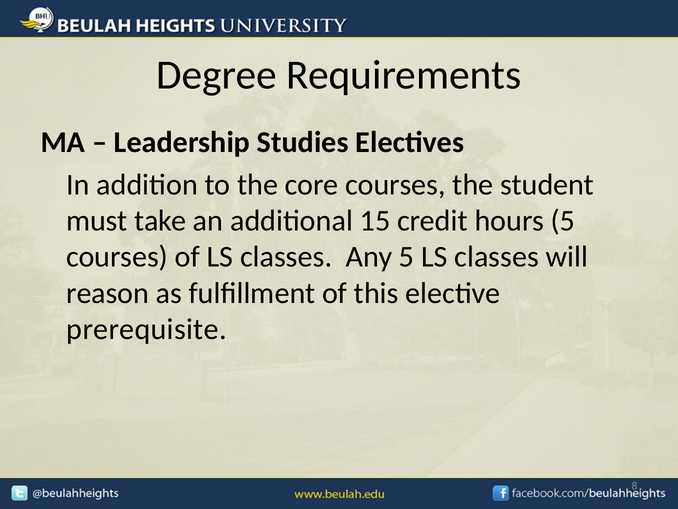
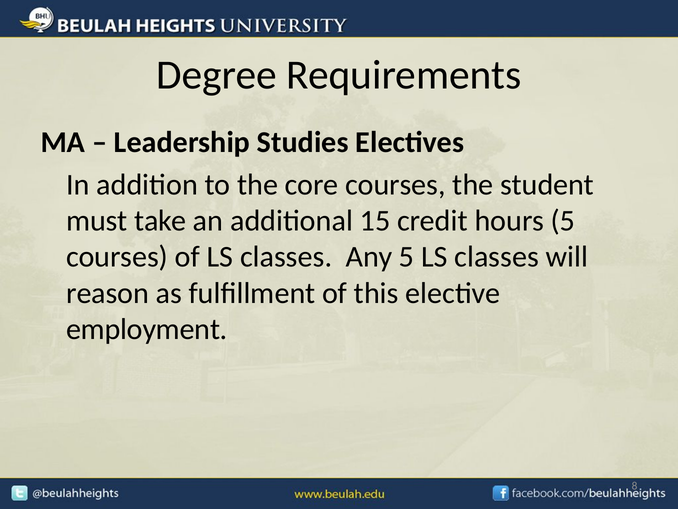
prerequisite: prerequisite -> employment
